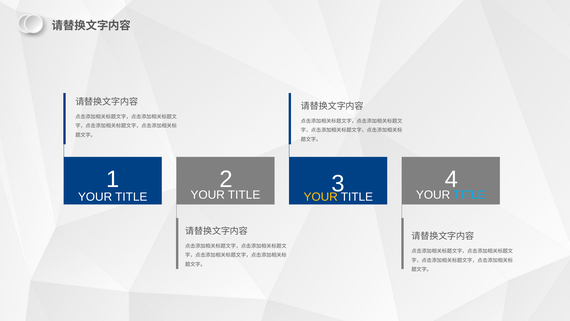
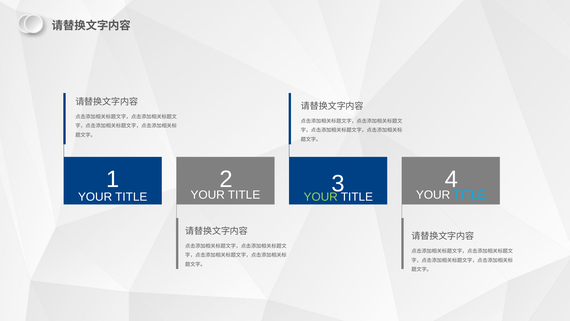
YOUR at (321, 197) colour: yellow -> light green
